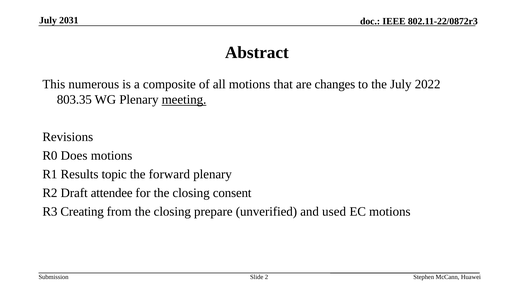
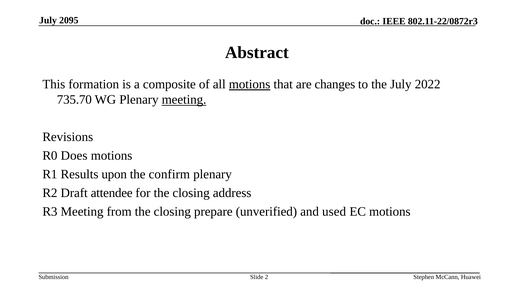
2031: 2031 -> 2095
numerous: numerous -> formation
motions at (250, 84) underline: none -> present
803.35: 803.35 -> 735.70
topic: topic -> upon
forward: forward -> confirm
consent: consent -> address
R3 Creating: Creating -> Meeting
